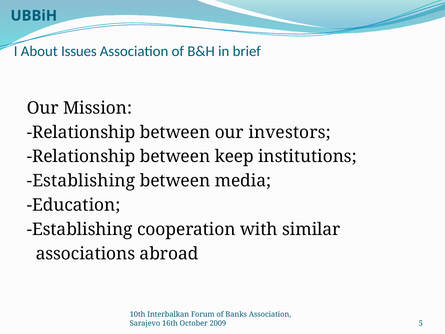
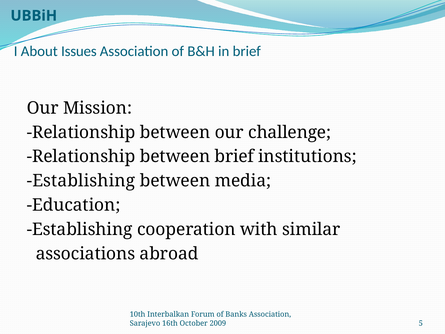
investors: investors -> challenge
between keep: keep -> brief
